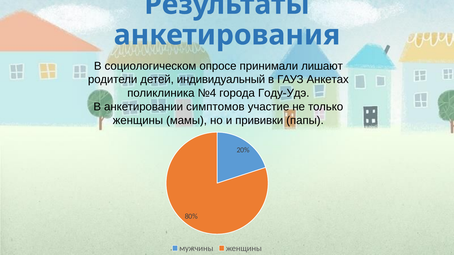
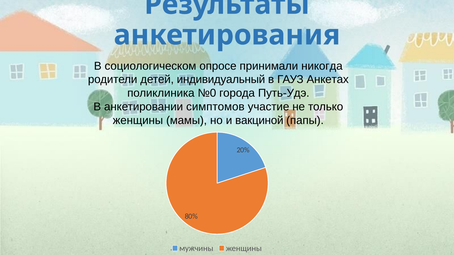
лишают: лишают -> никогда
№4: №4 -> №0
Году-Удэ: Году-Удэ -> Путь-Удэ
прививки: прививки -> вакциной
